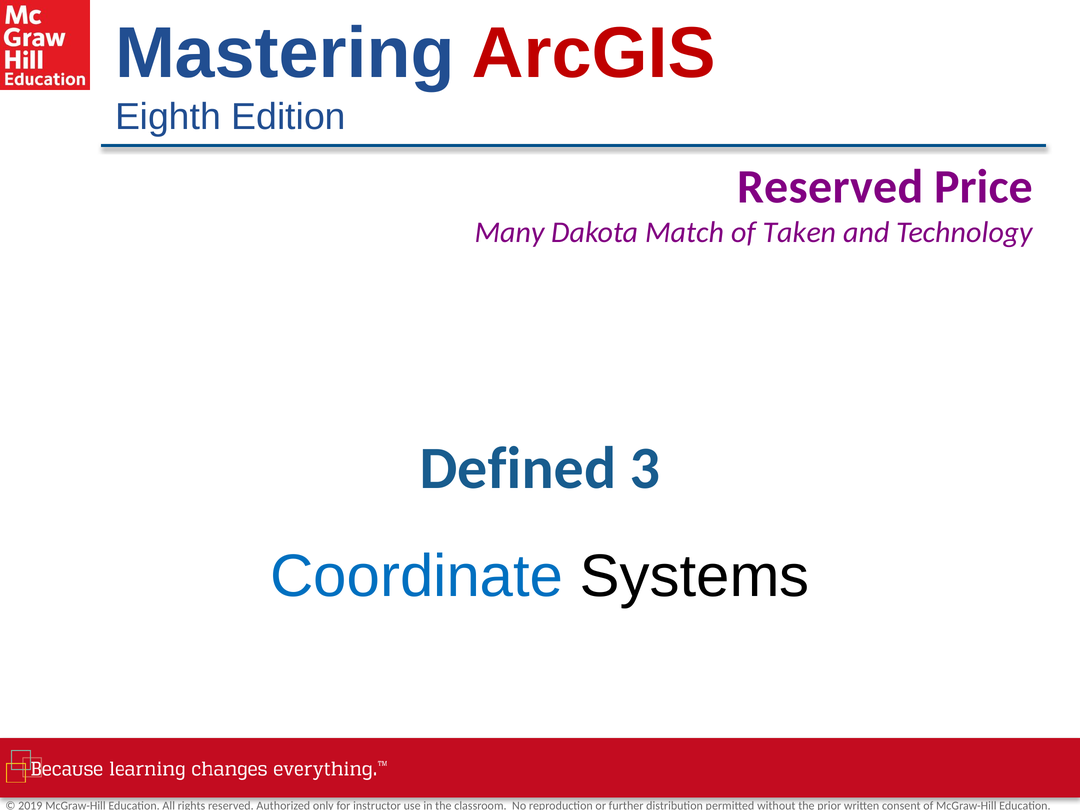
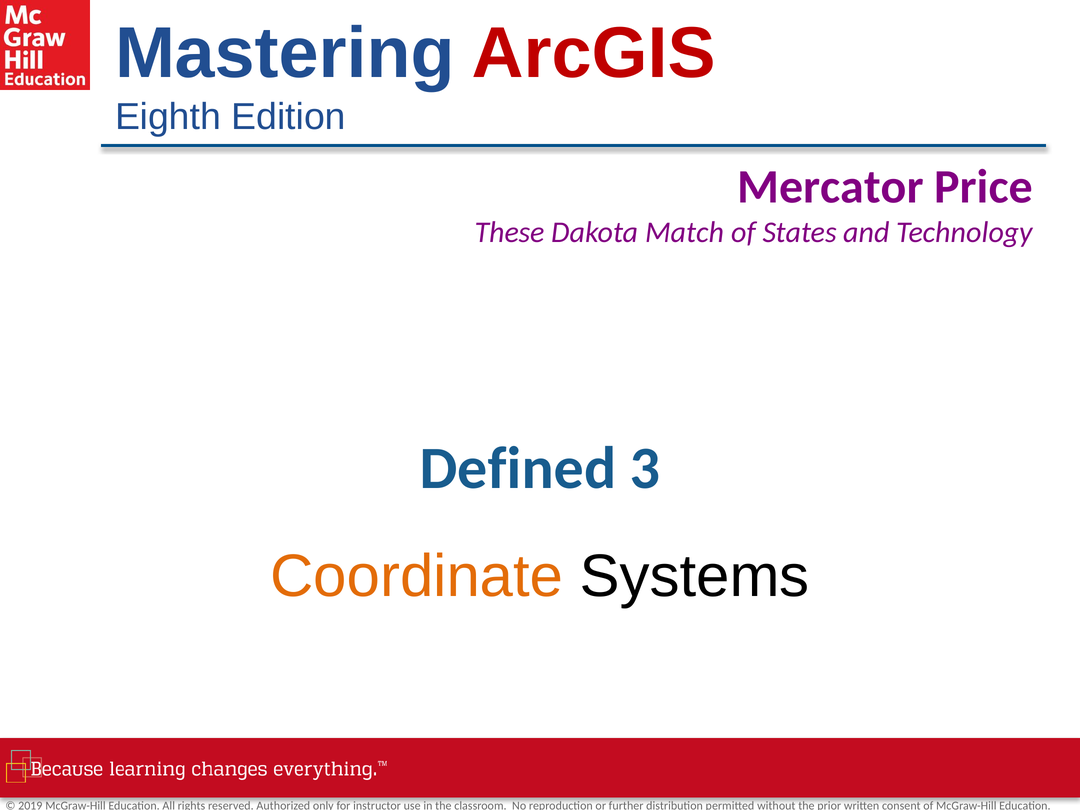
Reserved at (830, 187): Reserved -> Mercator
Many: Many -> These
Taken: Taken -> States
Coordinate colour: blue -> orange
